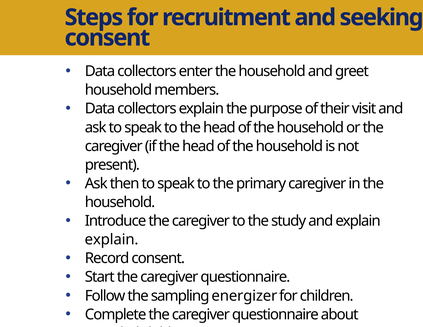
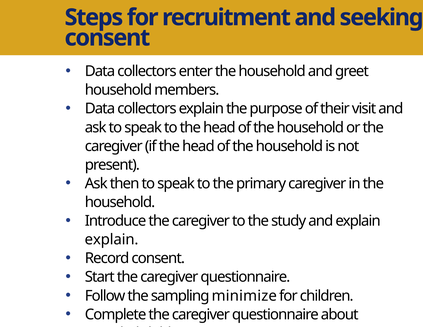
energizer: energizer -> minimize
